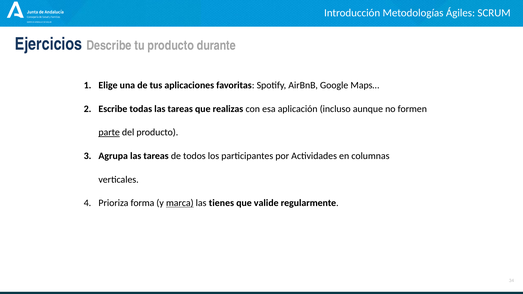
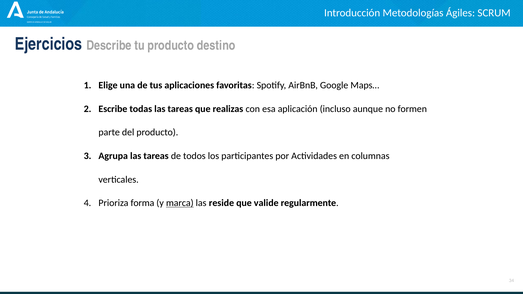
durante: durante -> destino
parte underline: present -> none
tienes: tienes -> reside
